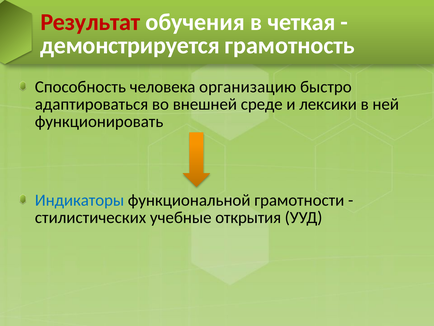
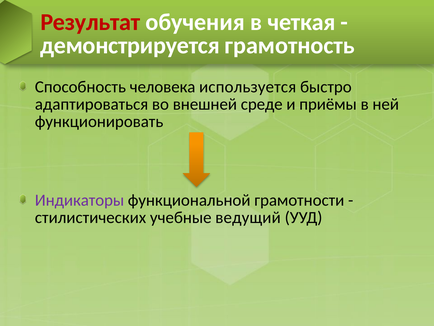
организацию: организацию -> используется
лексики: лексики -> приёмы
Индикаторы colour: blue -> purple
открытия: открытия -> ведущий
